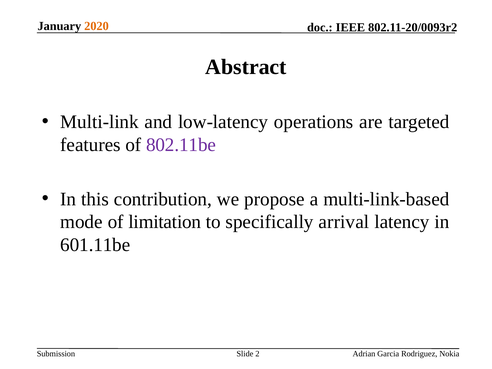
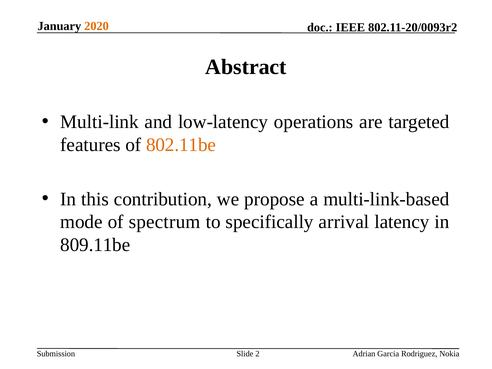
802.11be colour: purple -> orange
limitation: limitation -> spectrum
601.11be: 601.11be -> 809.11be
